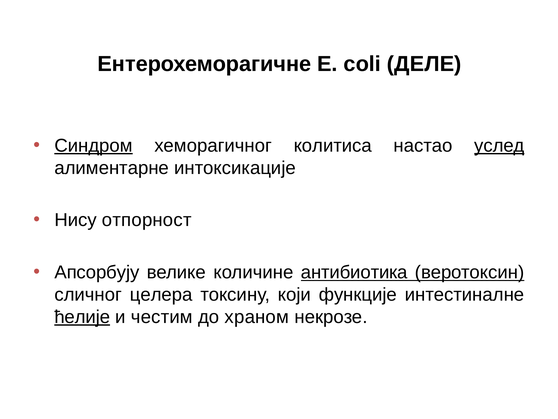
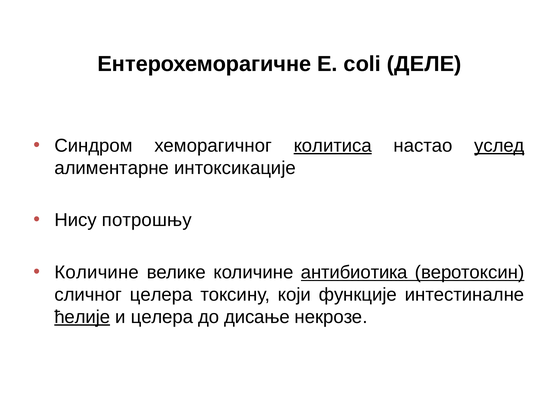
Синдром underline: present -> none
колитиса underline: none -> present
отпорност: отпорност -> потрошњу
Апсорбују at (97, 272): Апсорбују -> Количине
и честим: честим -> целера
храном: храном -> дисање
